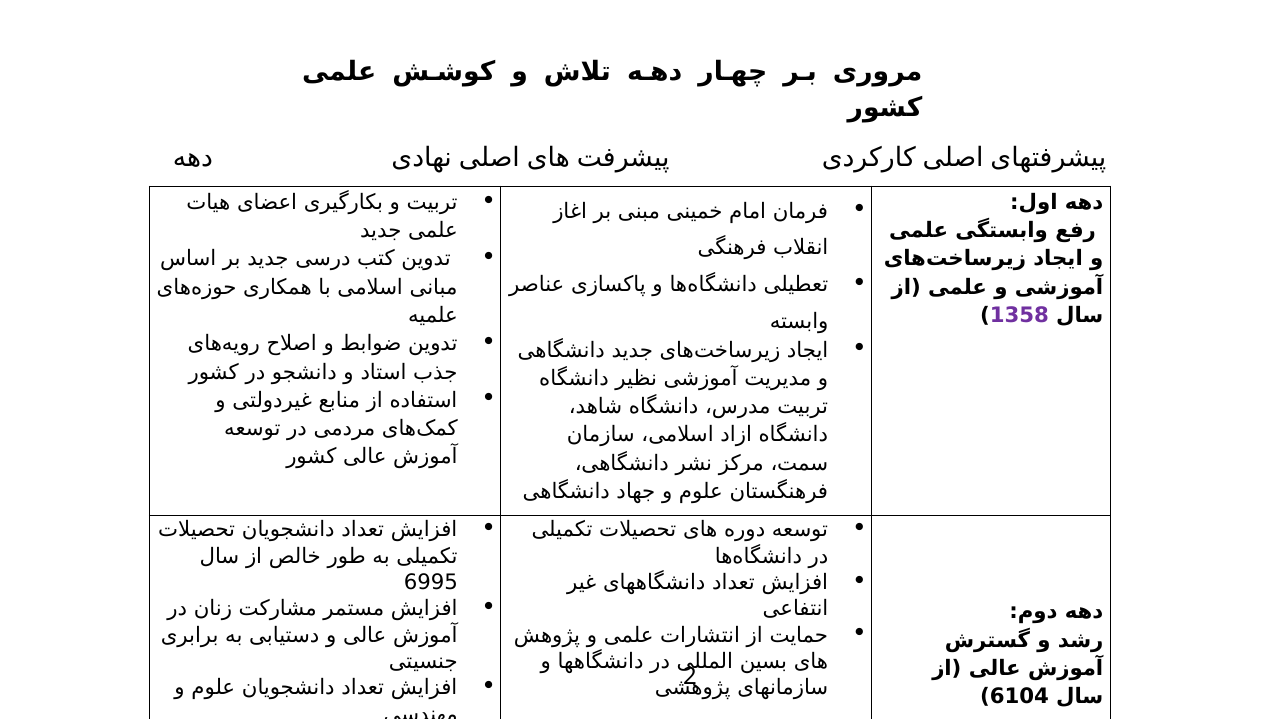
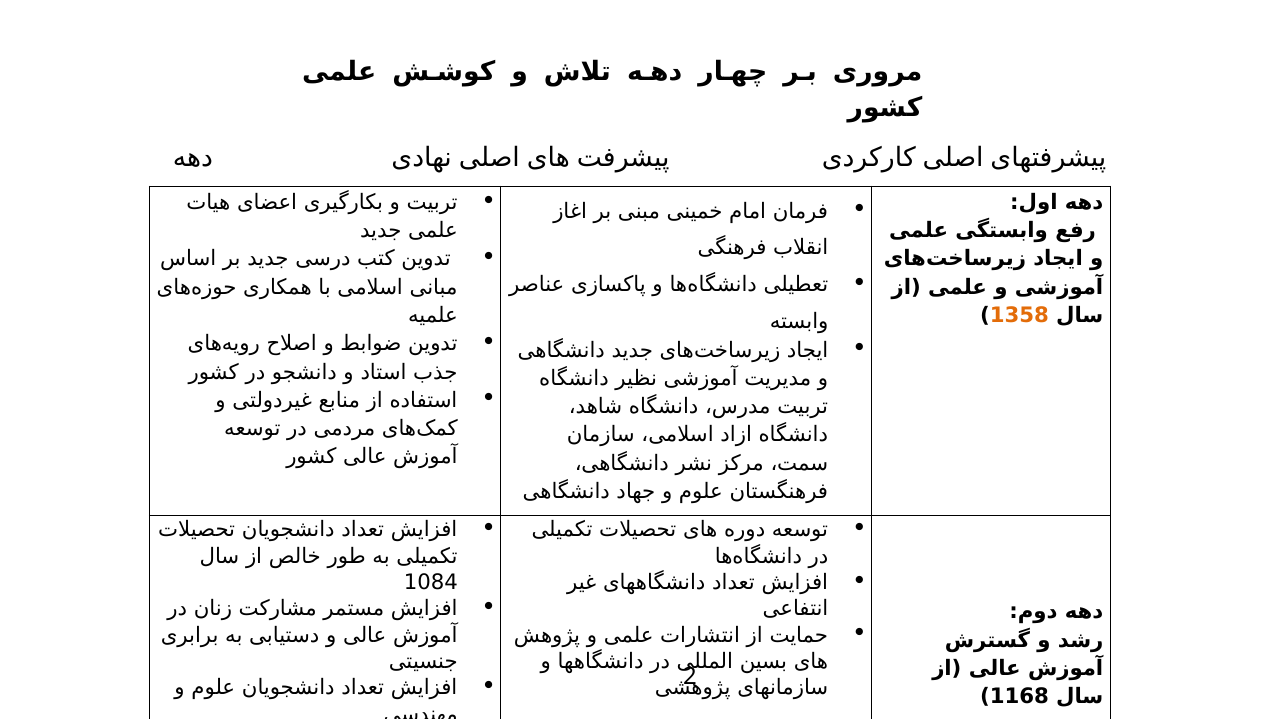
1358 colour: purple -> orange
6995: 6995 -> 1084
6104: 6104 -> 1168
